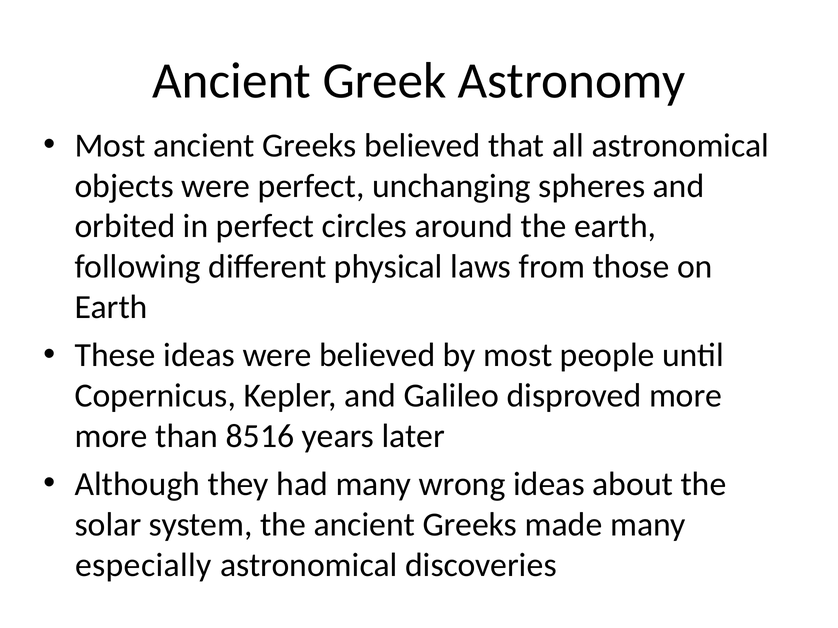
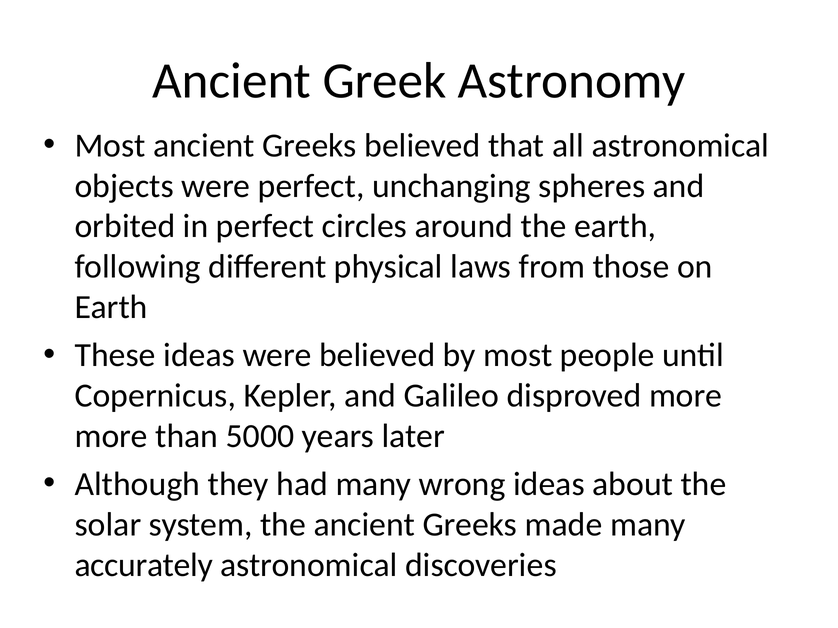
8516: 8516 -> 5000
especially: especially -> accurately
